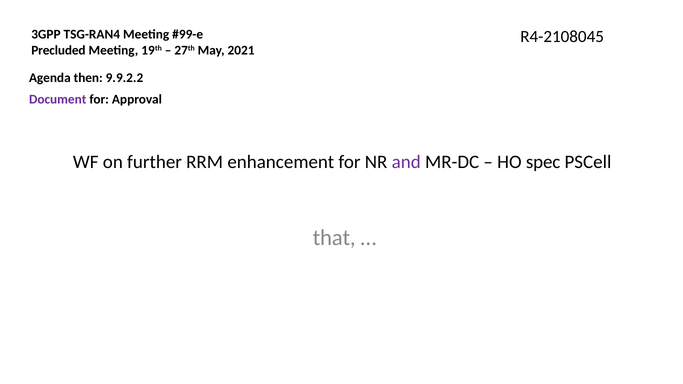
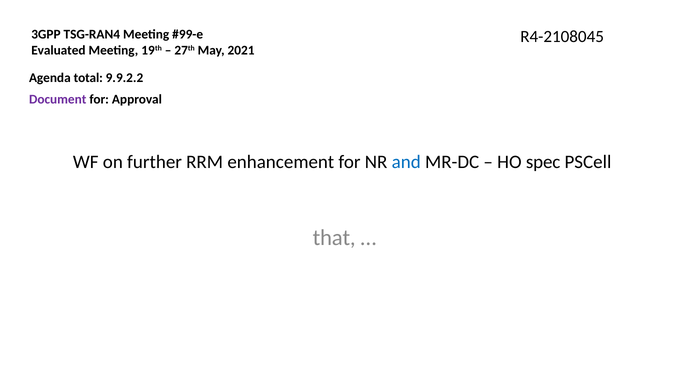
Precluded: Precluded -> Evaluated
then: then -> total
and colour: purple -> blue
